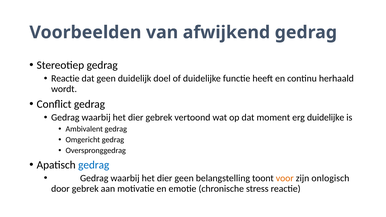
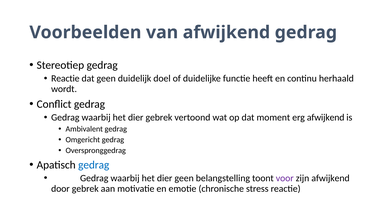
erg duidelijke: duidelijke -> afwijkend
voor colour: orange -> purple
zijn onlogisch: onlogisch -> afwijkend
